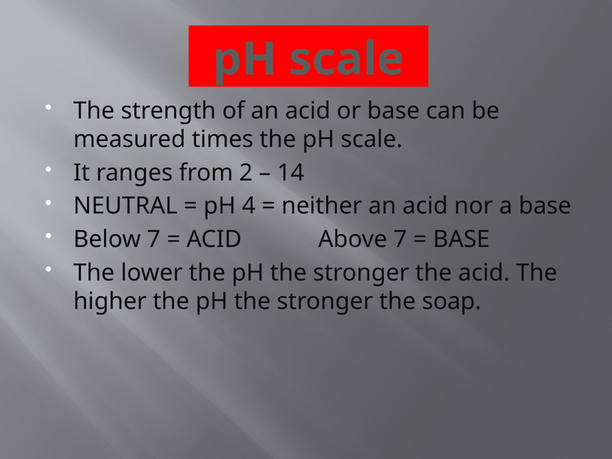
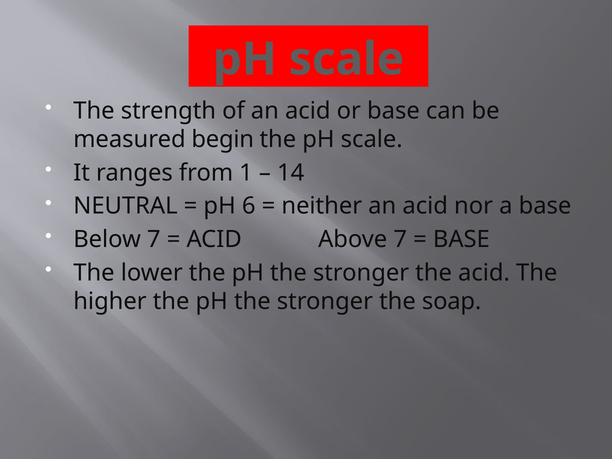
times: times -> begin
2: 2 -> 1
4: 4 -> 6
